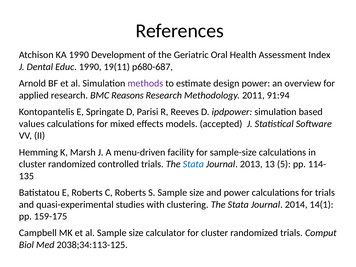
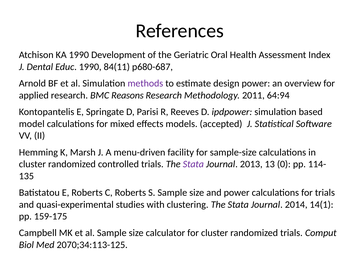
19(11: 19(11 -> 84(11
91:94: 91:94 -> 64:94
values: values -> model
Stata at (193, 164) colour: blue -> purple
5: 5 -> 0
2038;34:113-125: 2038;34:113-125 -> 2070;34:113-125
